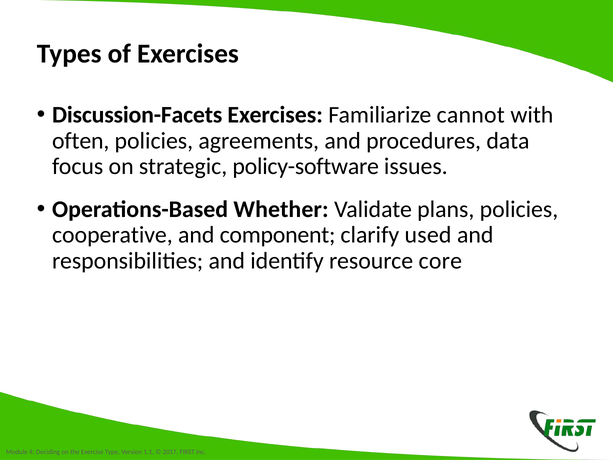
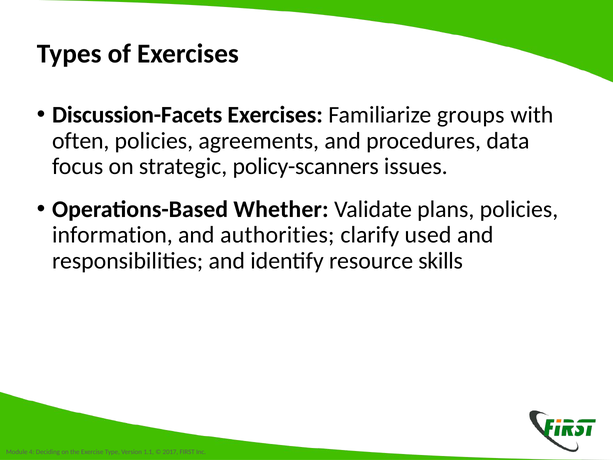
cannot: cannot -> groups
policy-software: policy-software -> policy-scanners
cooperative: cooperative -> information
component: component -> authorities
core: core -> skills
